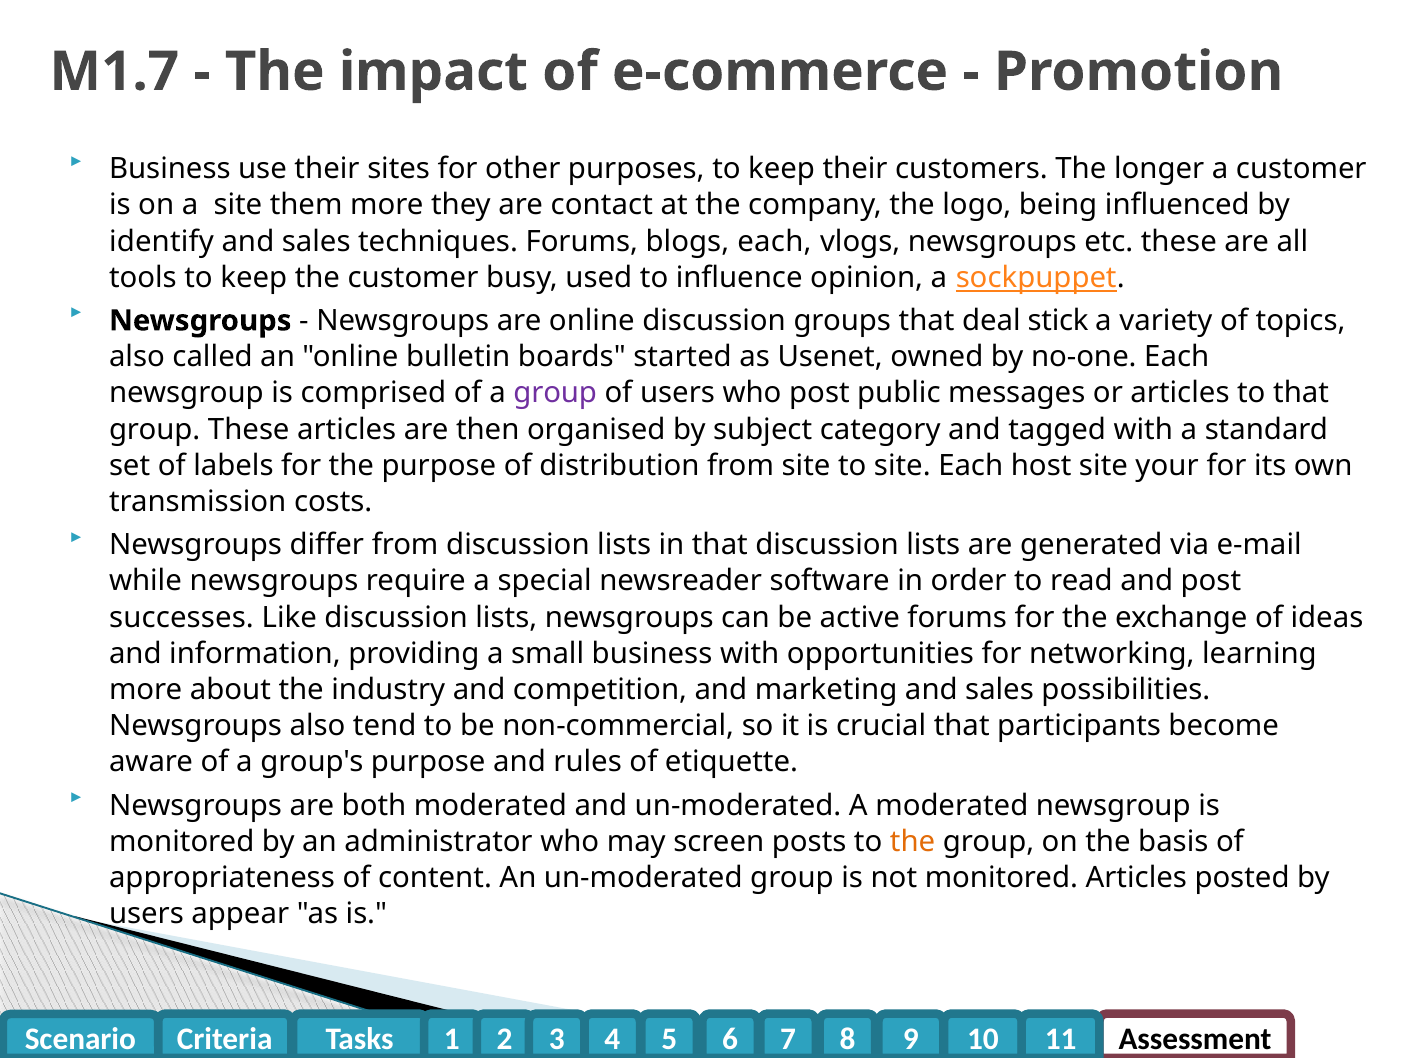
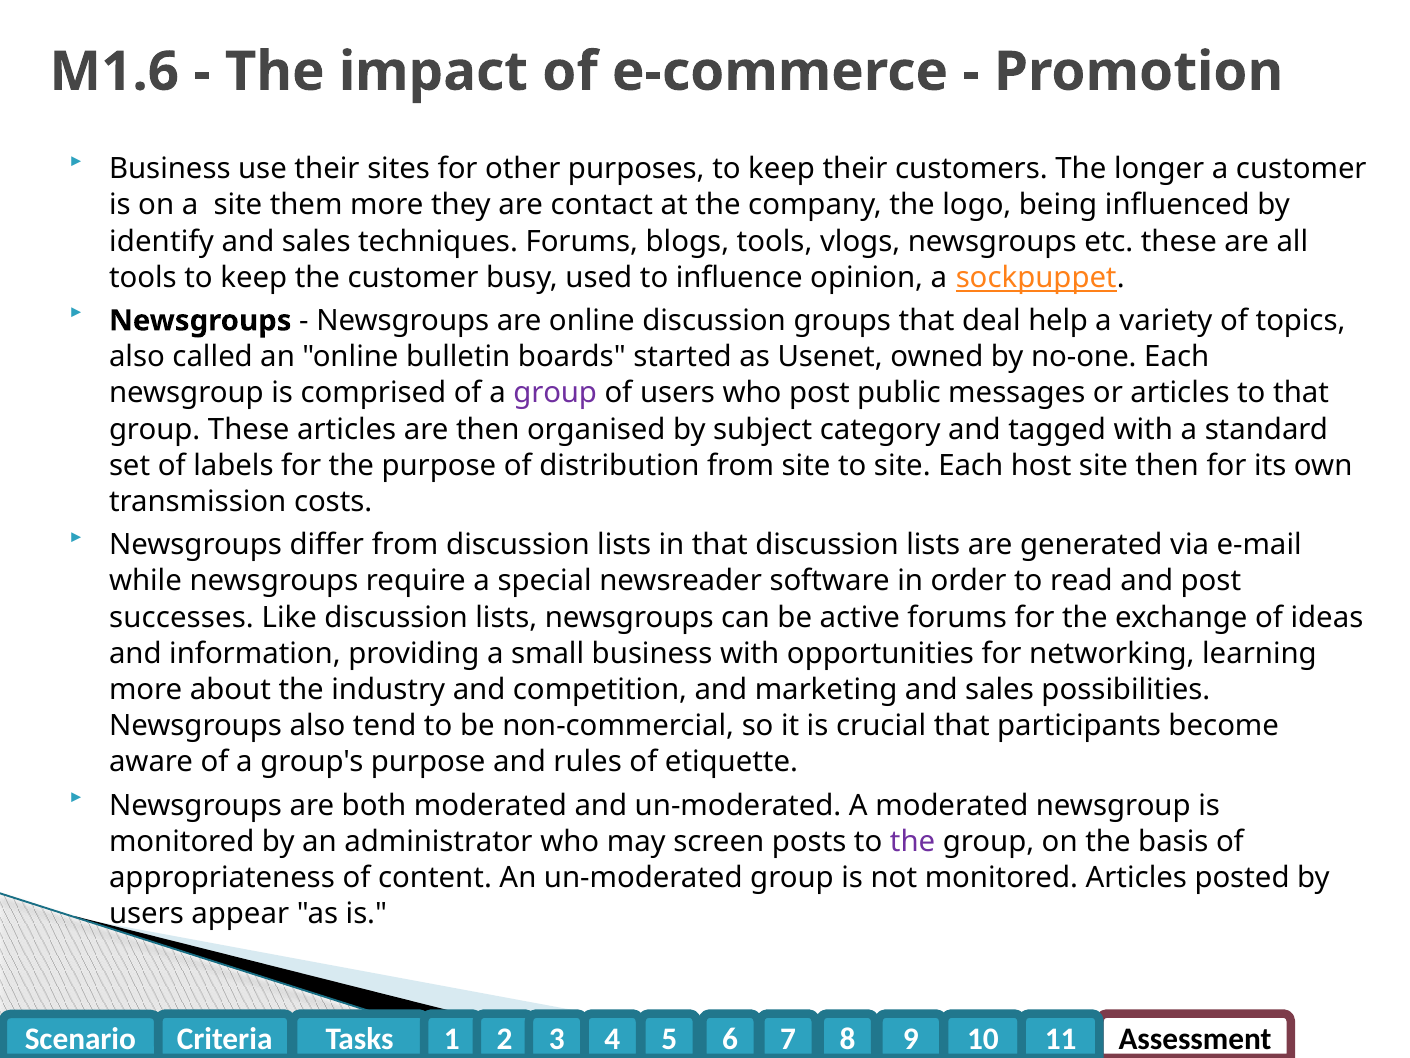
M1.7: M1.7 -> M1.6
blogs each: each -> tools
stick: stick -> help
site your: your -> then
the at (913, 841) colour: orange -> purple
